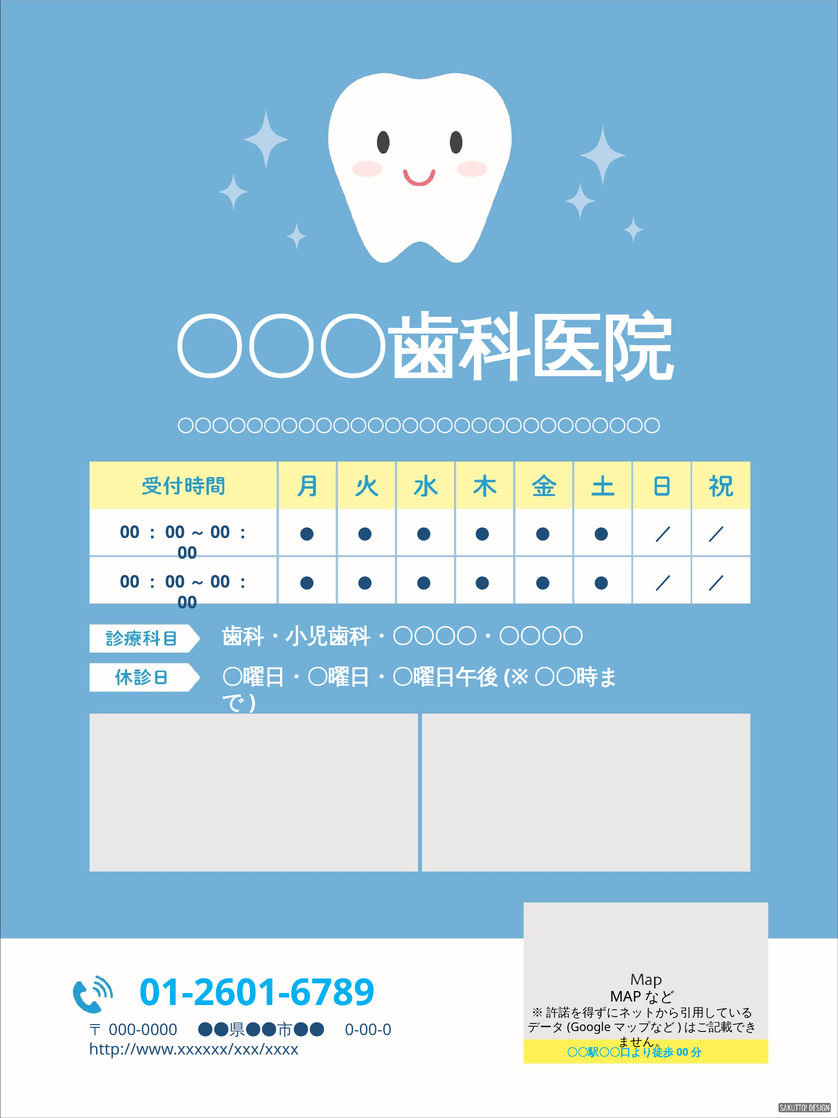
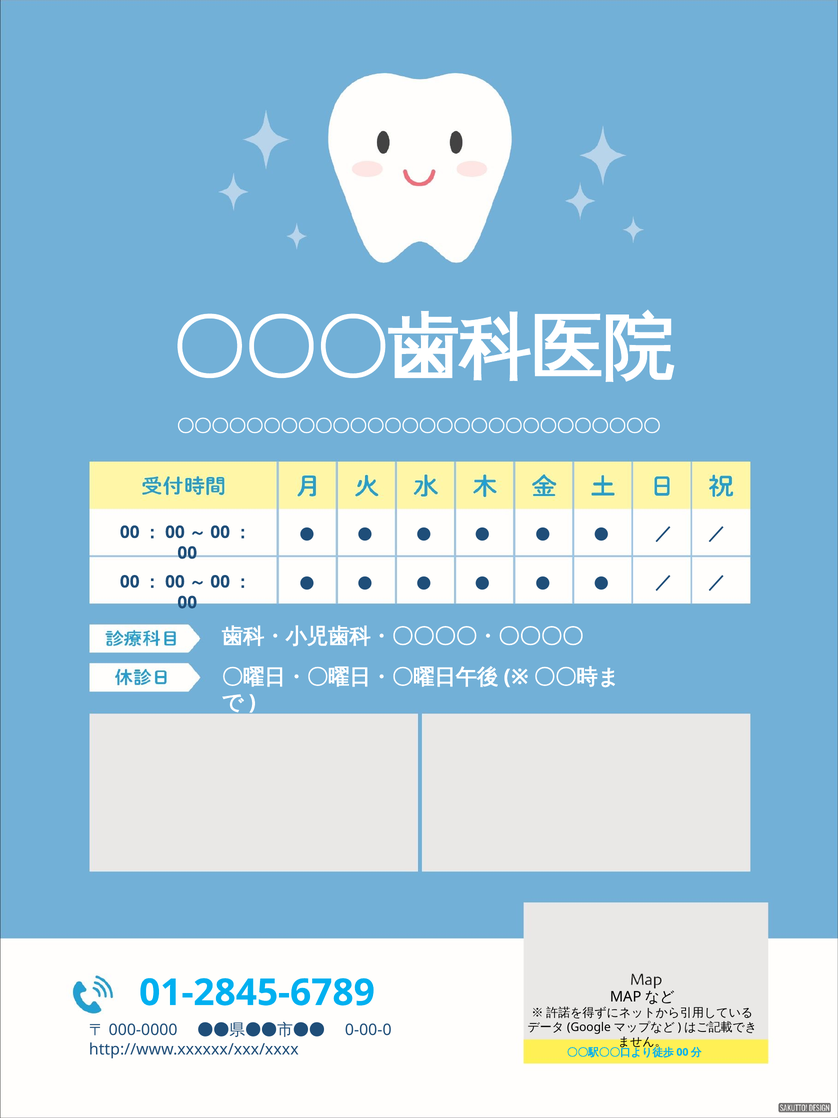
01-2601-6789: 01-2601-6789 -> 01-2845-6789
